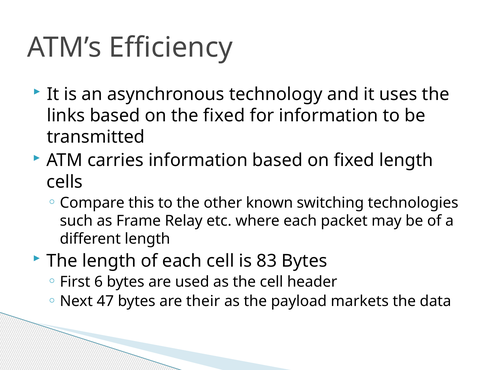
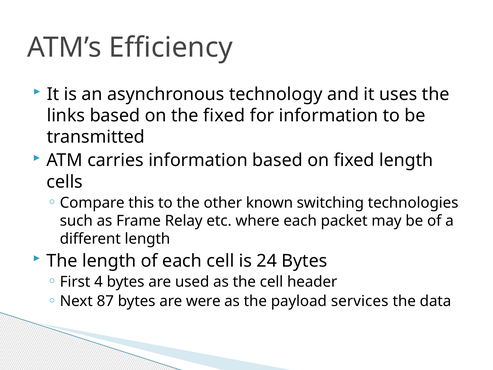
83: 83 -> 24
6: 6 -> 4
47: 47 -> 87
their: their -> were
markets: markets -> services
